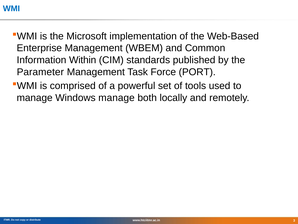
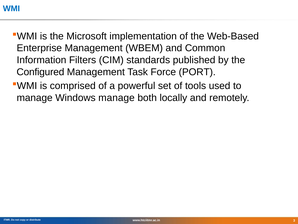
Within: Within -> Filters
Parameter: Parameter -> Configured
